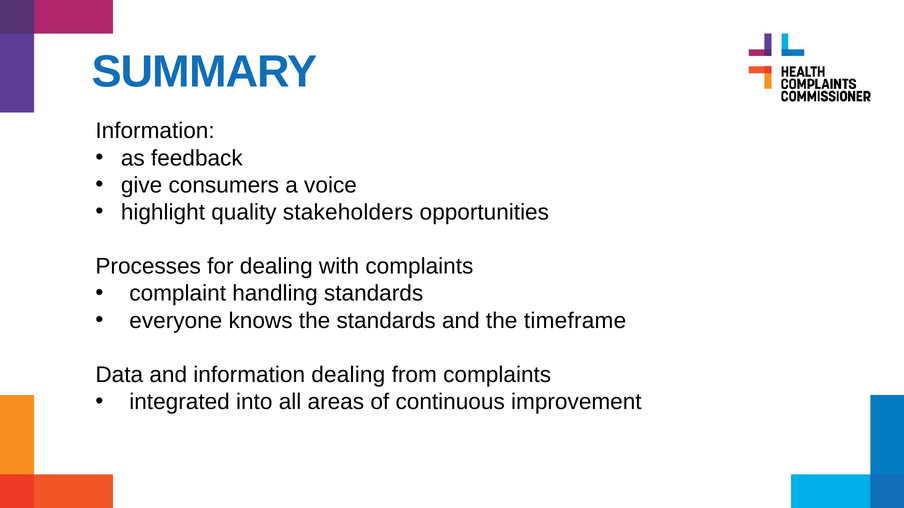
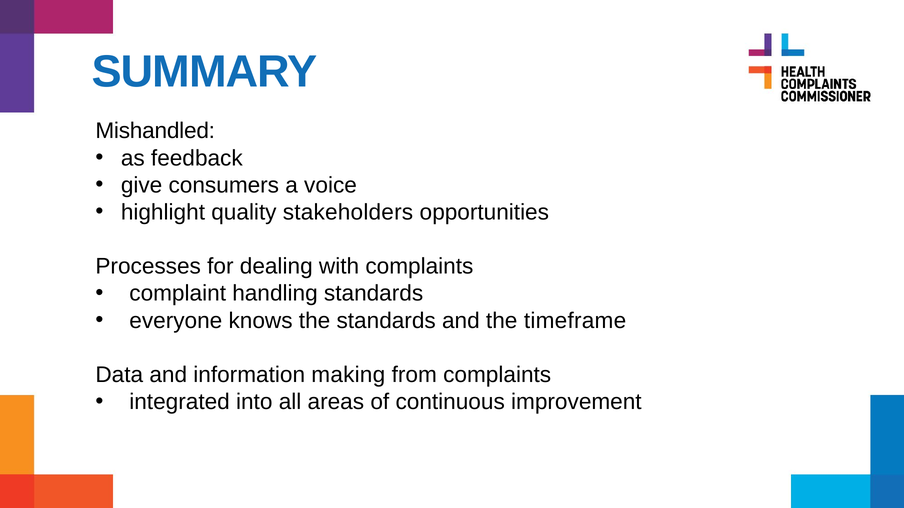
Information at (155, 131): Information -> Mishandled
information dealing: dealing -> making
